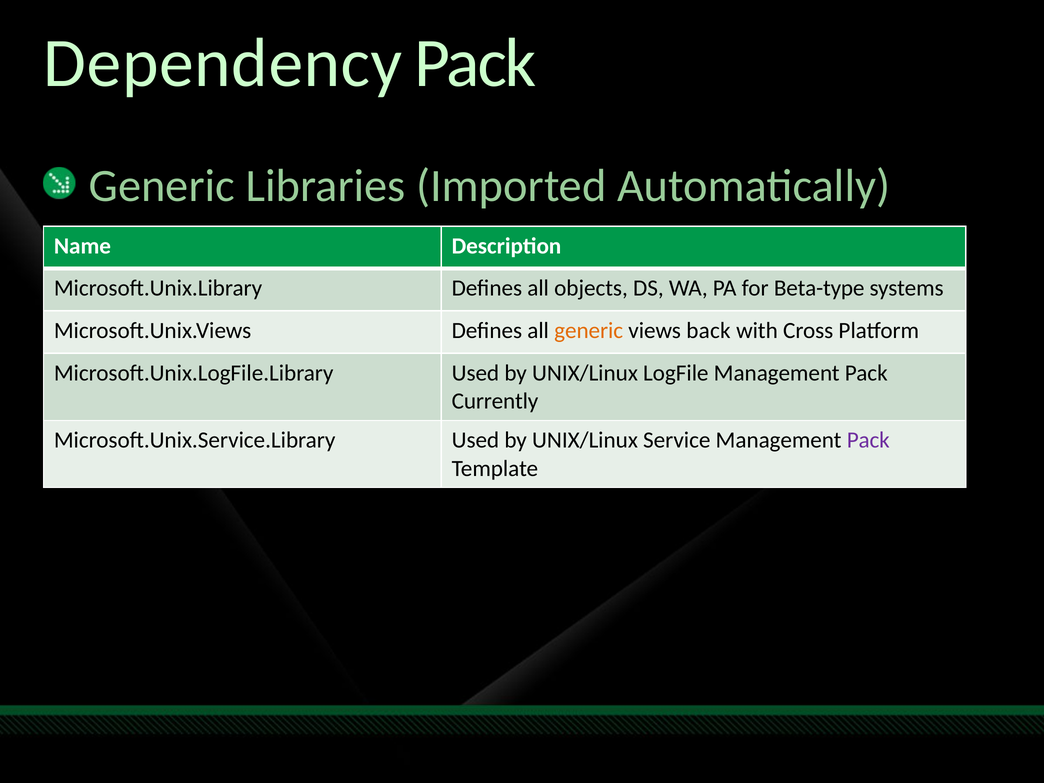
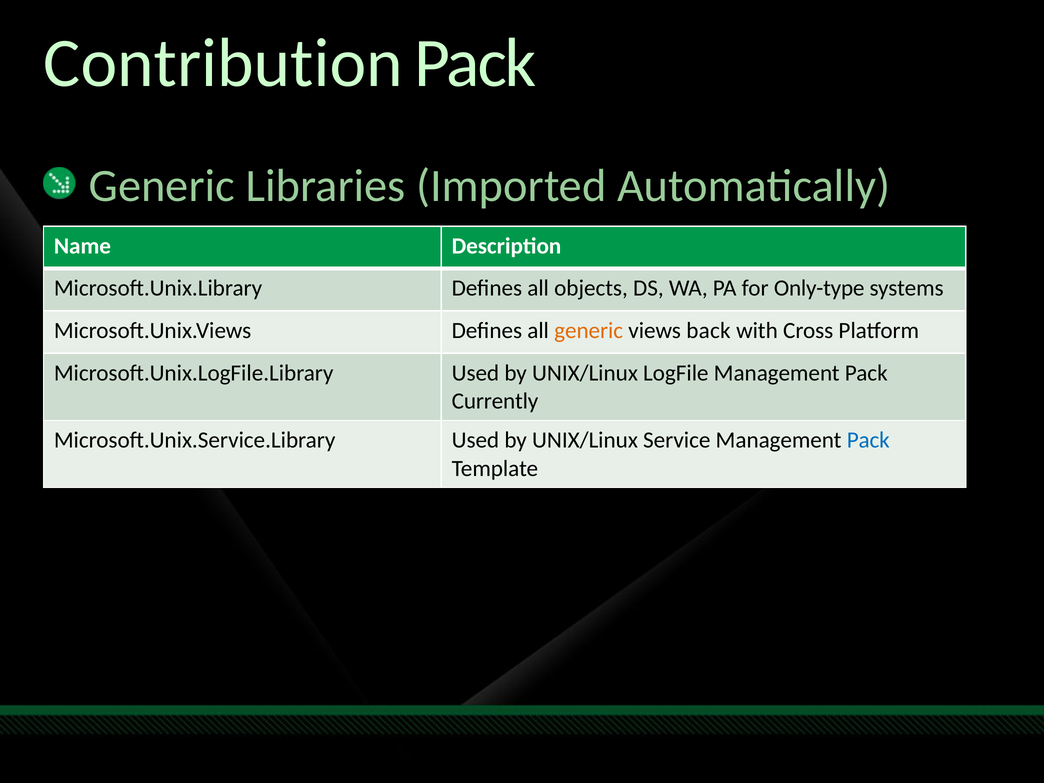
Dependency: Dependency -> Contribution
Beta-type: Beta-type -> Only-type
Pack at (868, 440) colour: purple -> blue
